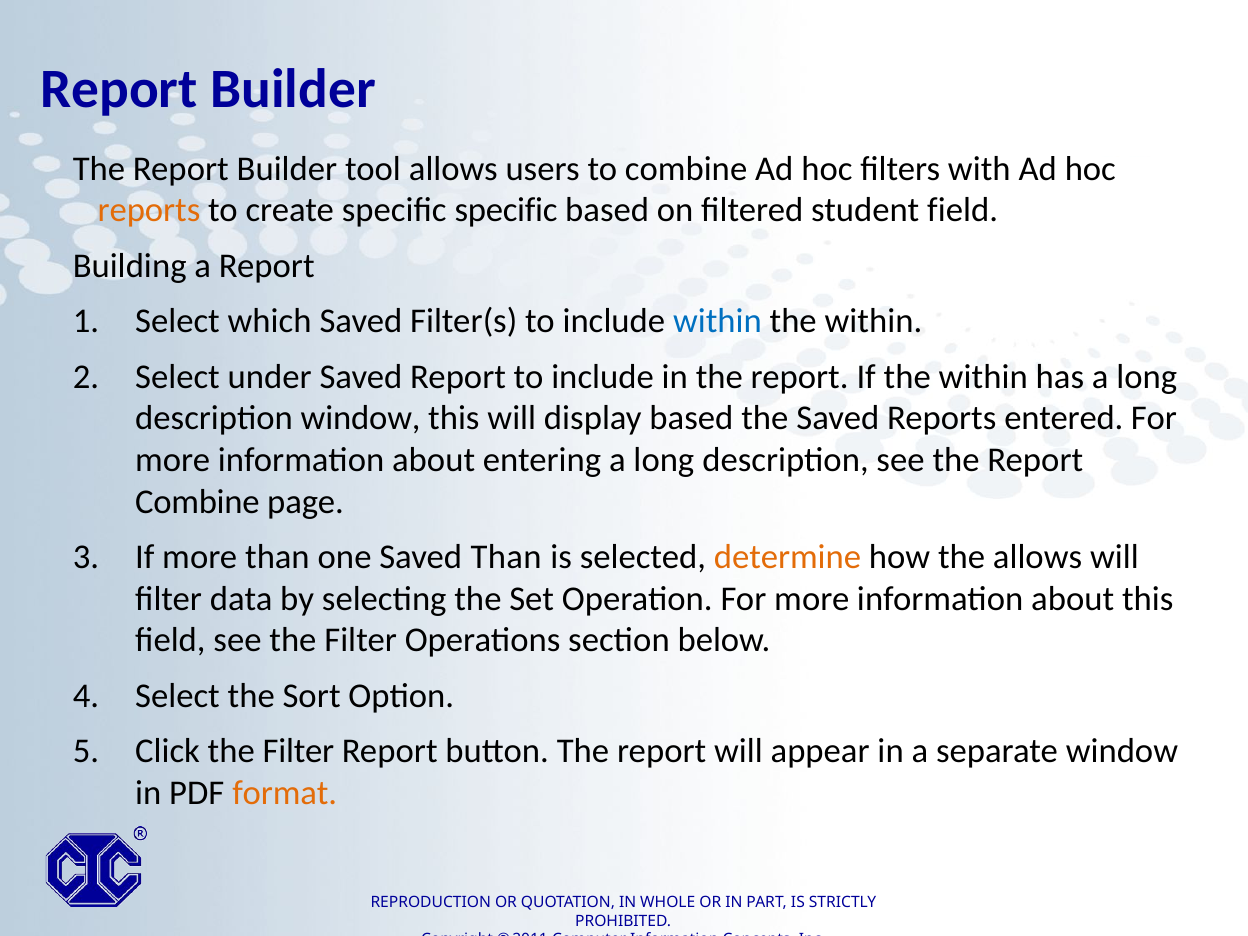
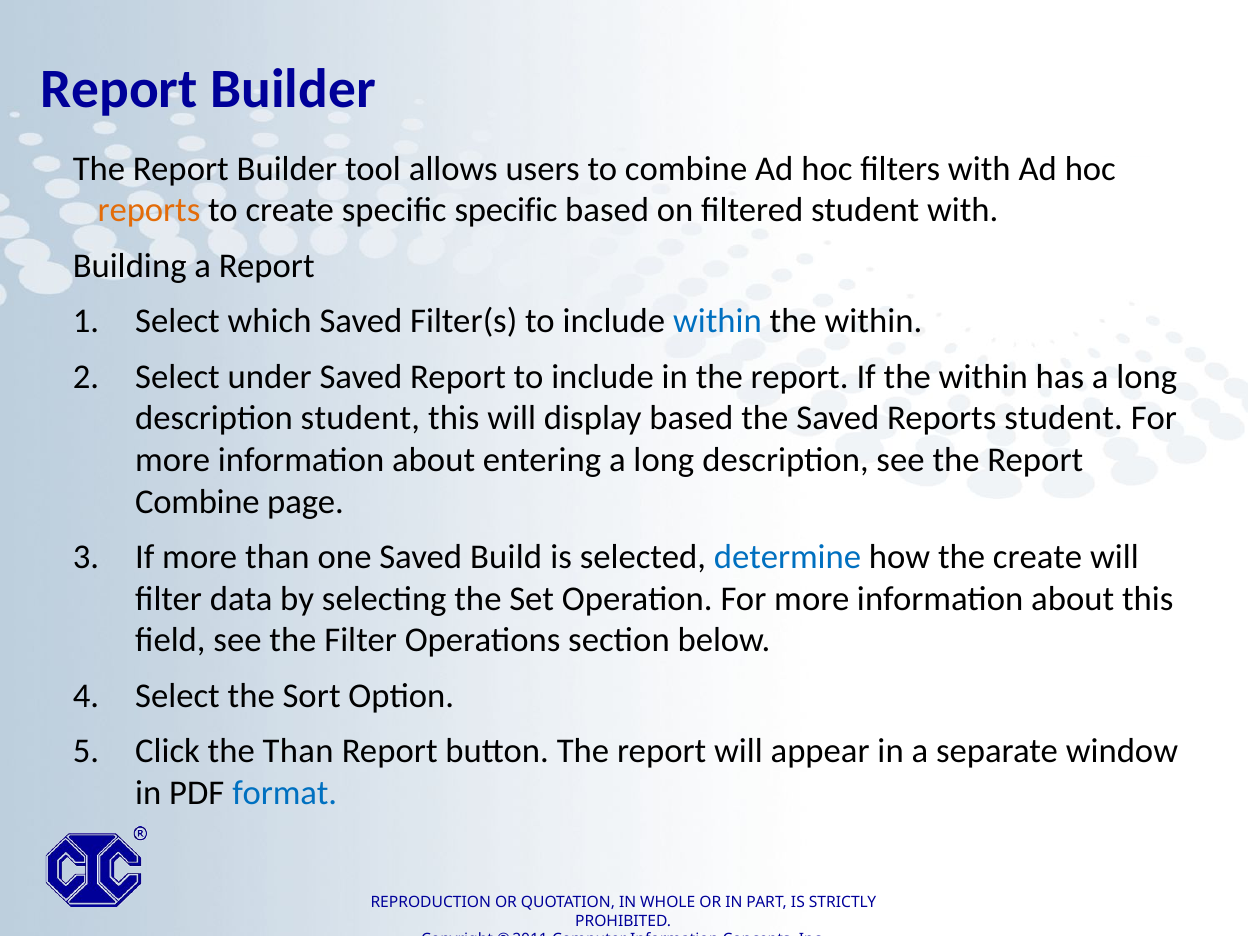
student field: field -> with
description window: window -> student
Reports entered: entered -> student
Saved Than: Than -> Build
determine colour: orange -> blue
the allows: allows -> create
Click the Filter: Filter -> Than
format colour: orange -> blue
